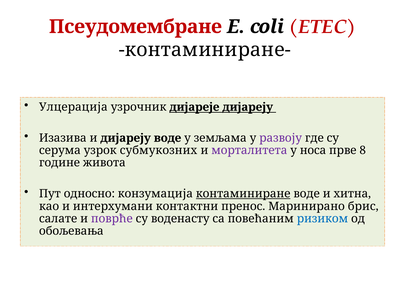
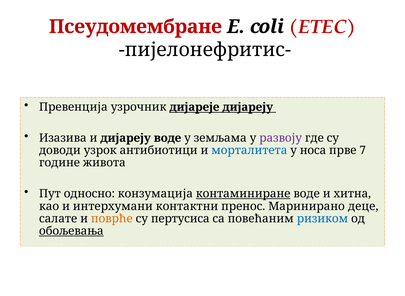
контаминиране-: контаминиране- -> пијелонефритис-
Улцерација: Улцерација -> Превенција
серума: серума -> доводи
субмукозних: субмукозних -> антибиотици
морталитета colour: purple -> blue
8: 8 -> 7
брис: брис -> деце
поврће colour: purple -> orange
воденасту: воденасту -> пертусиса
обољевања underline: none -> present
